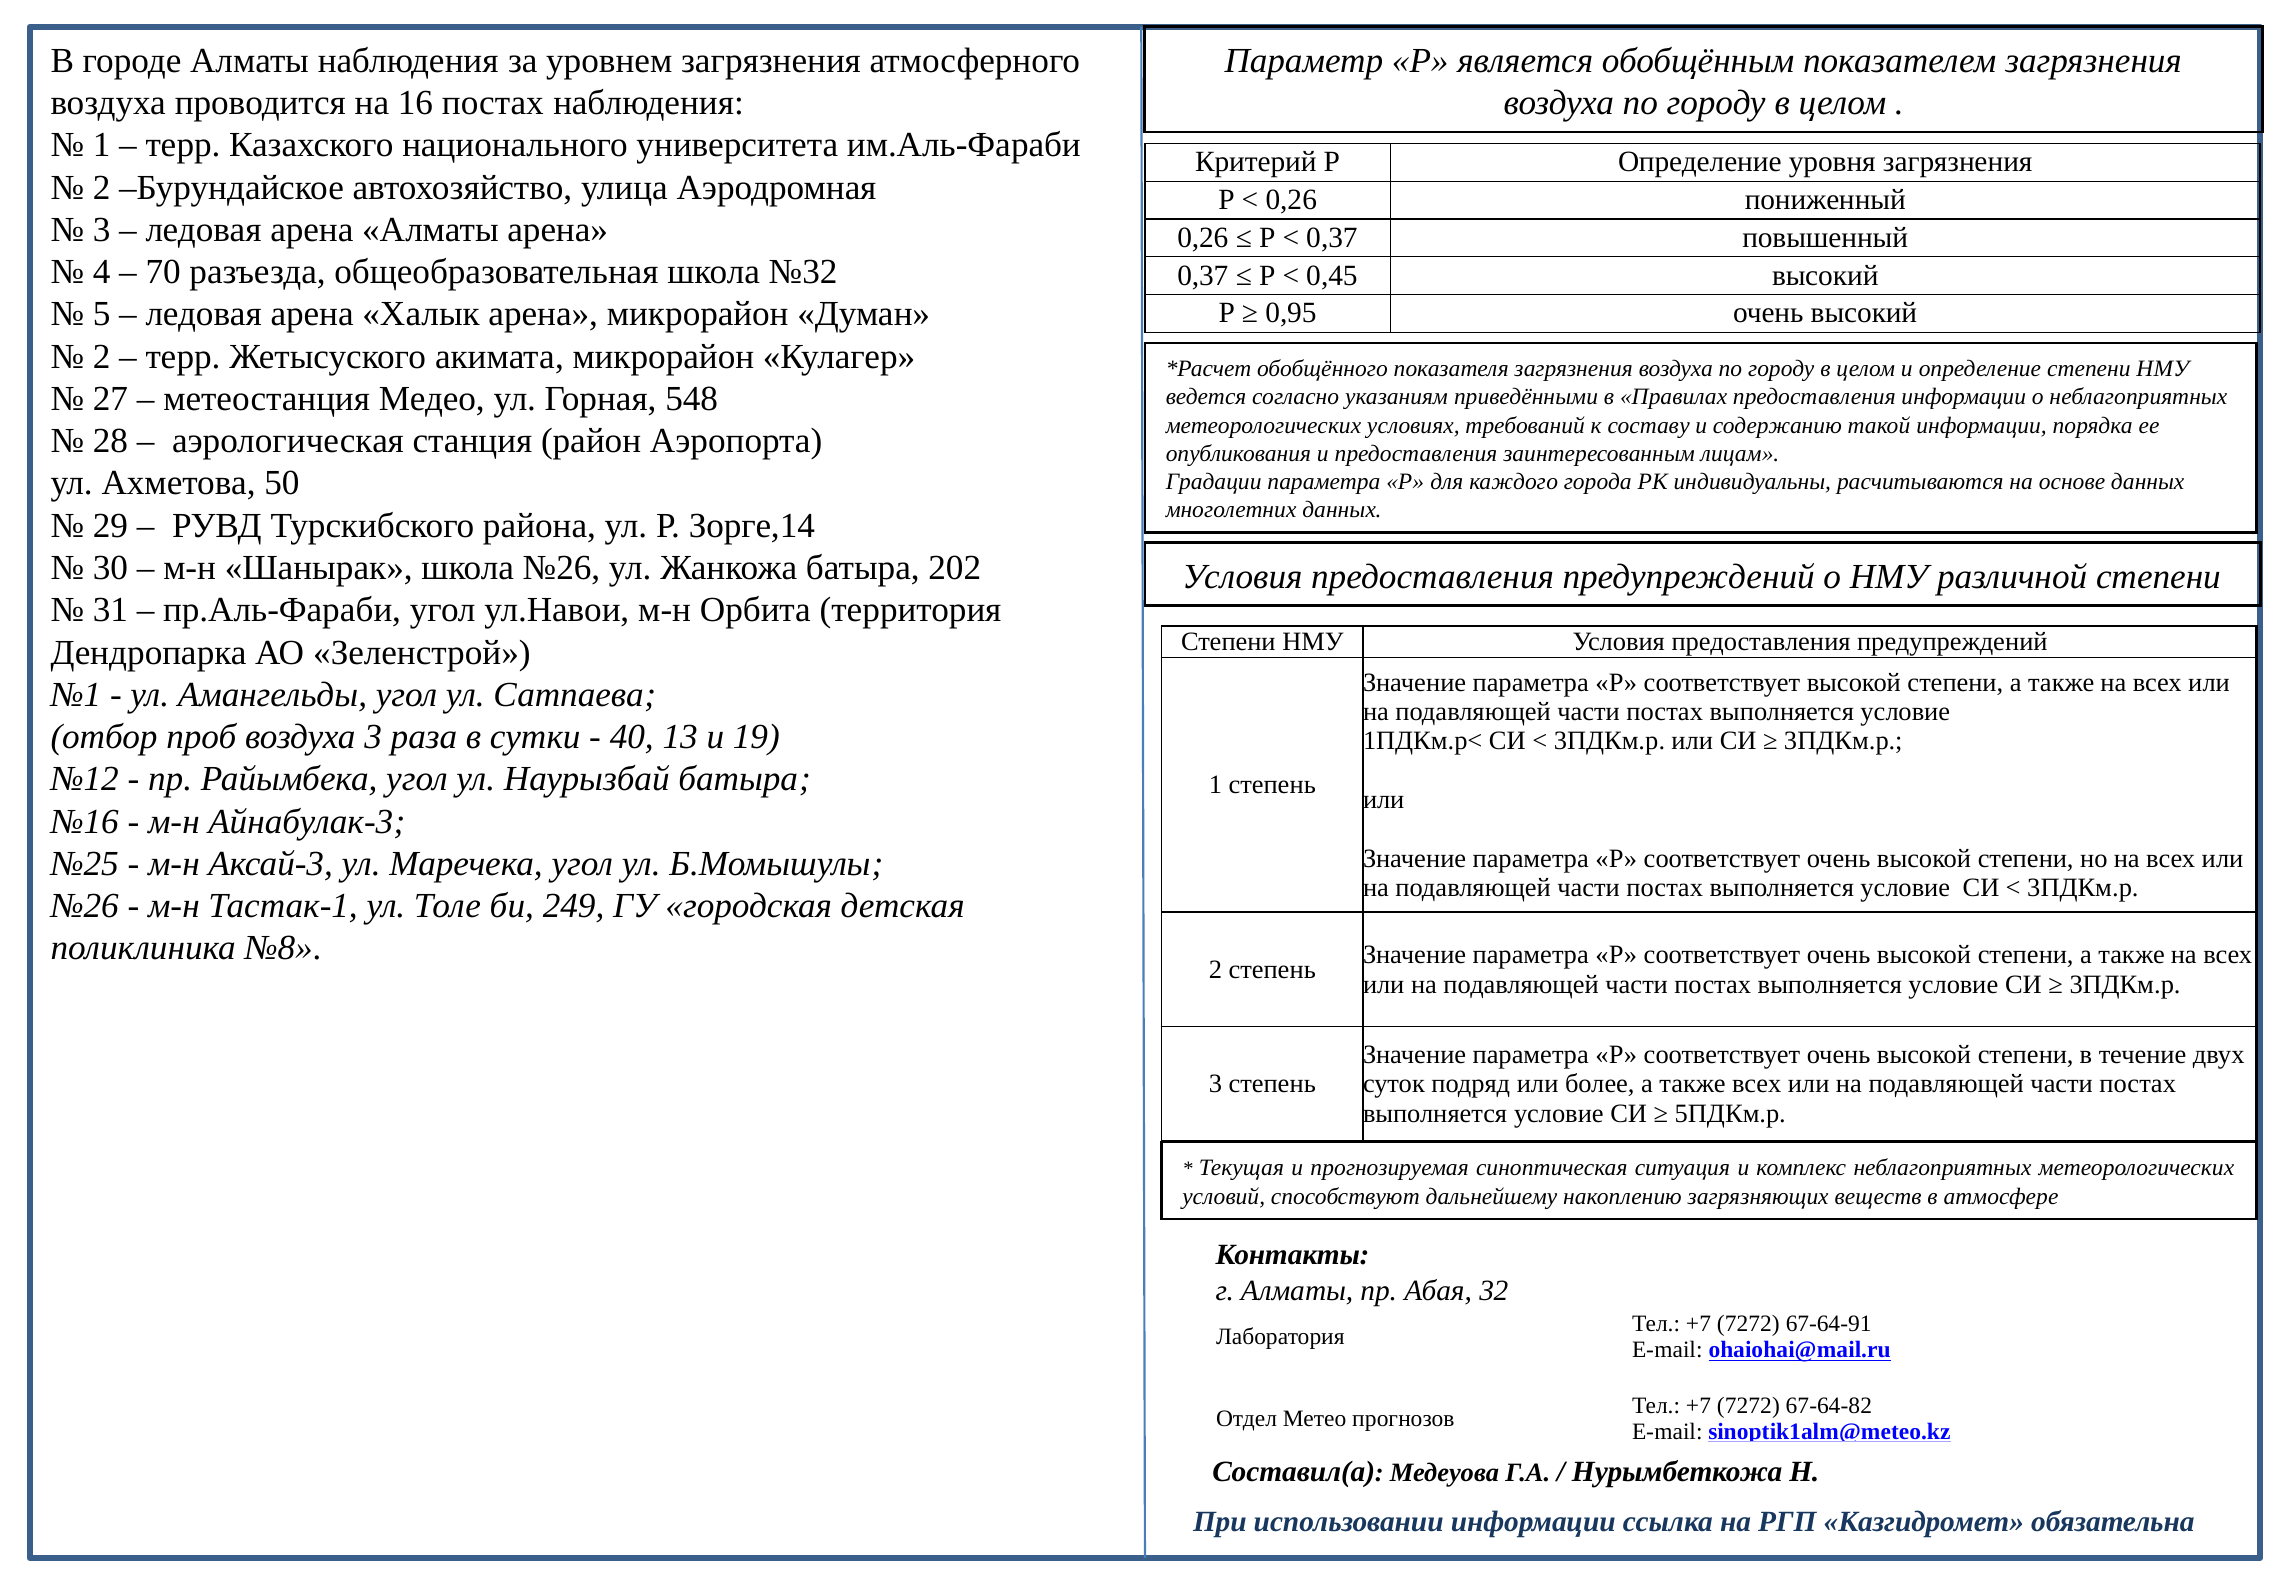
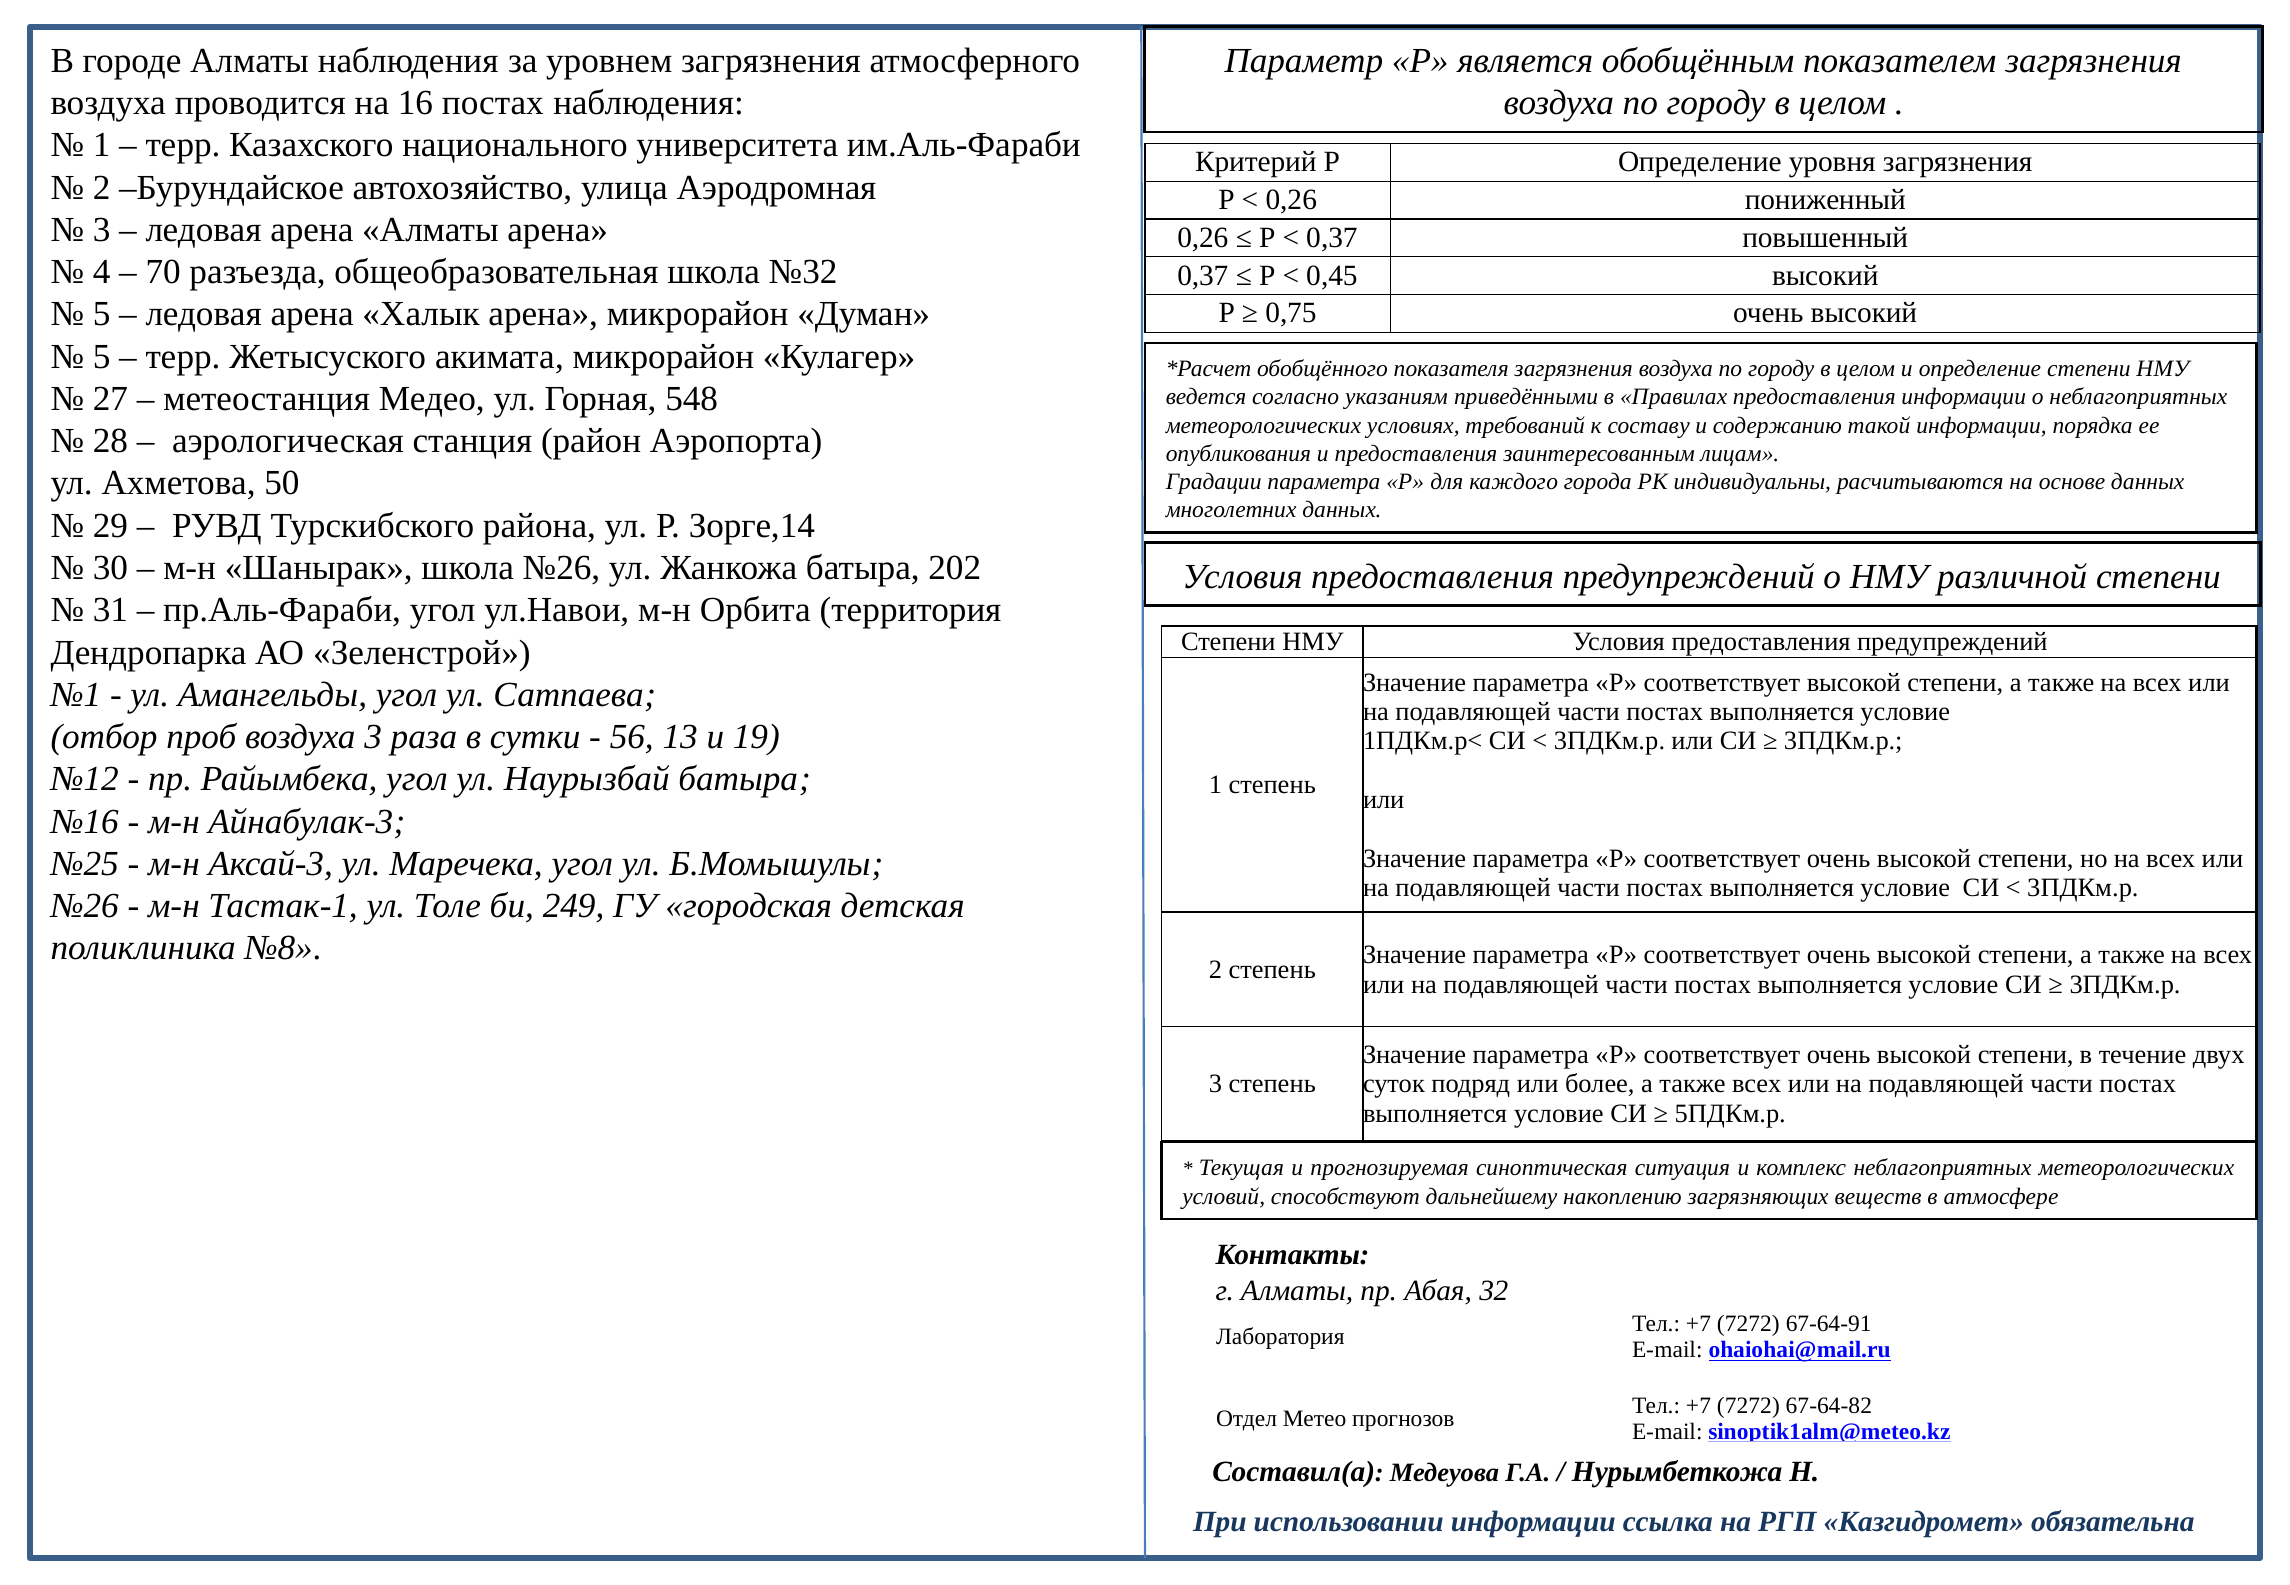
0,95: 0,95 -> 0,75
2 at (102, 357): 2 -> 5
40: 40 -> 56
